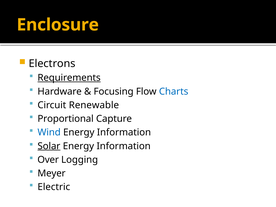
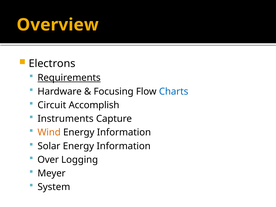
Enclosure: Enclosure -> Overview
Renewable: Renewable -> Accomplish
Proportional: Proportional -> Instruments
Wind colour: blue -> orange
Solar underline: present -> none
Electric: Electric -> System
